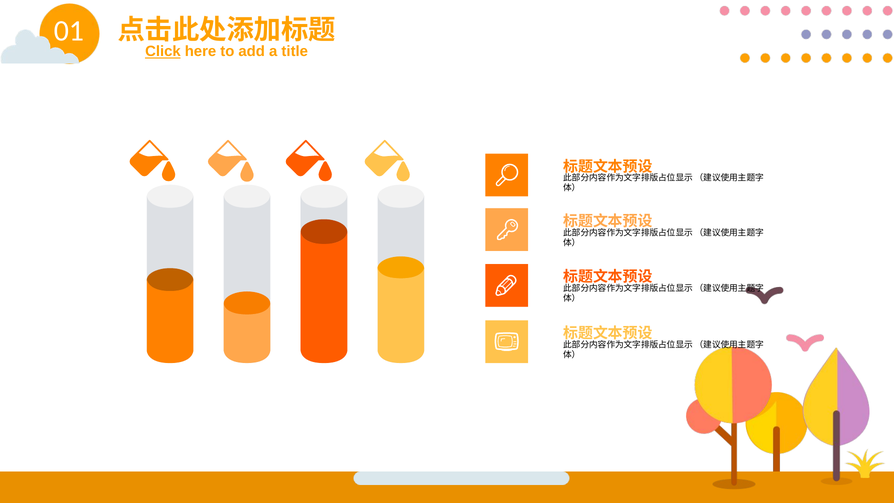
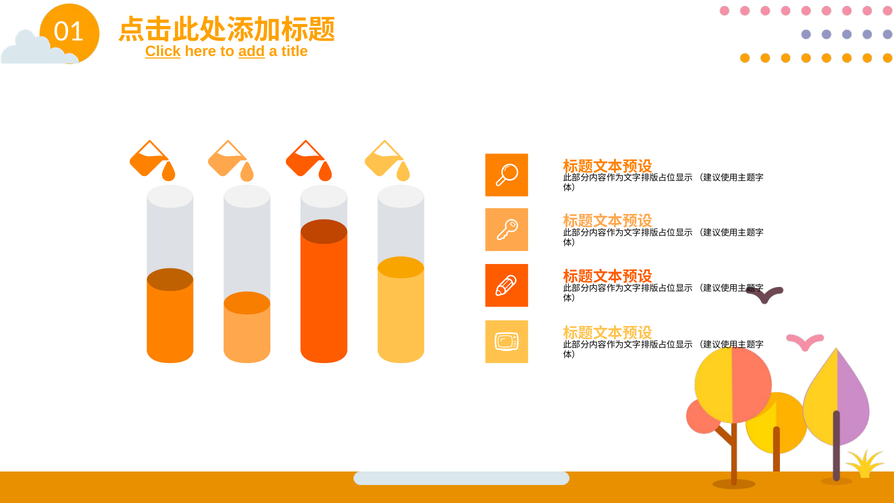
add underline: none -> present
